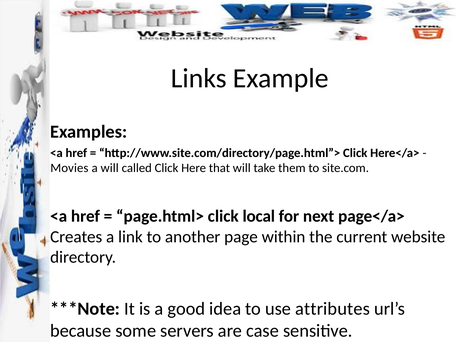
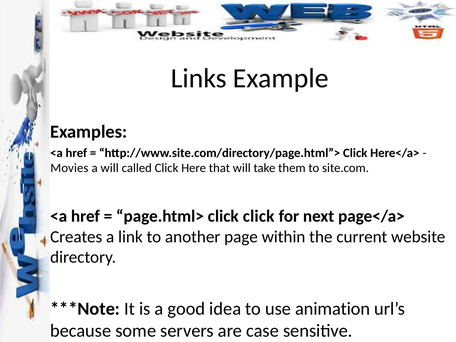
click local: local -> click
attributes: attributes -> animation
